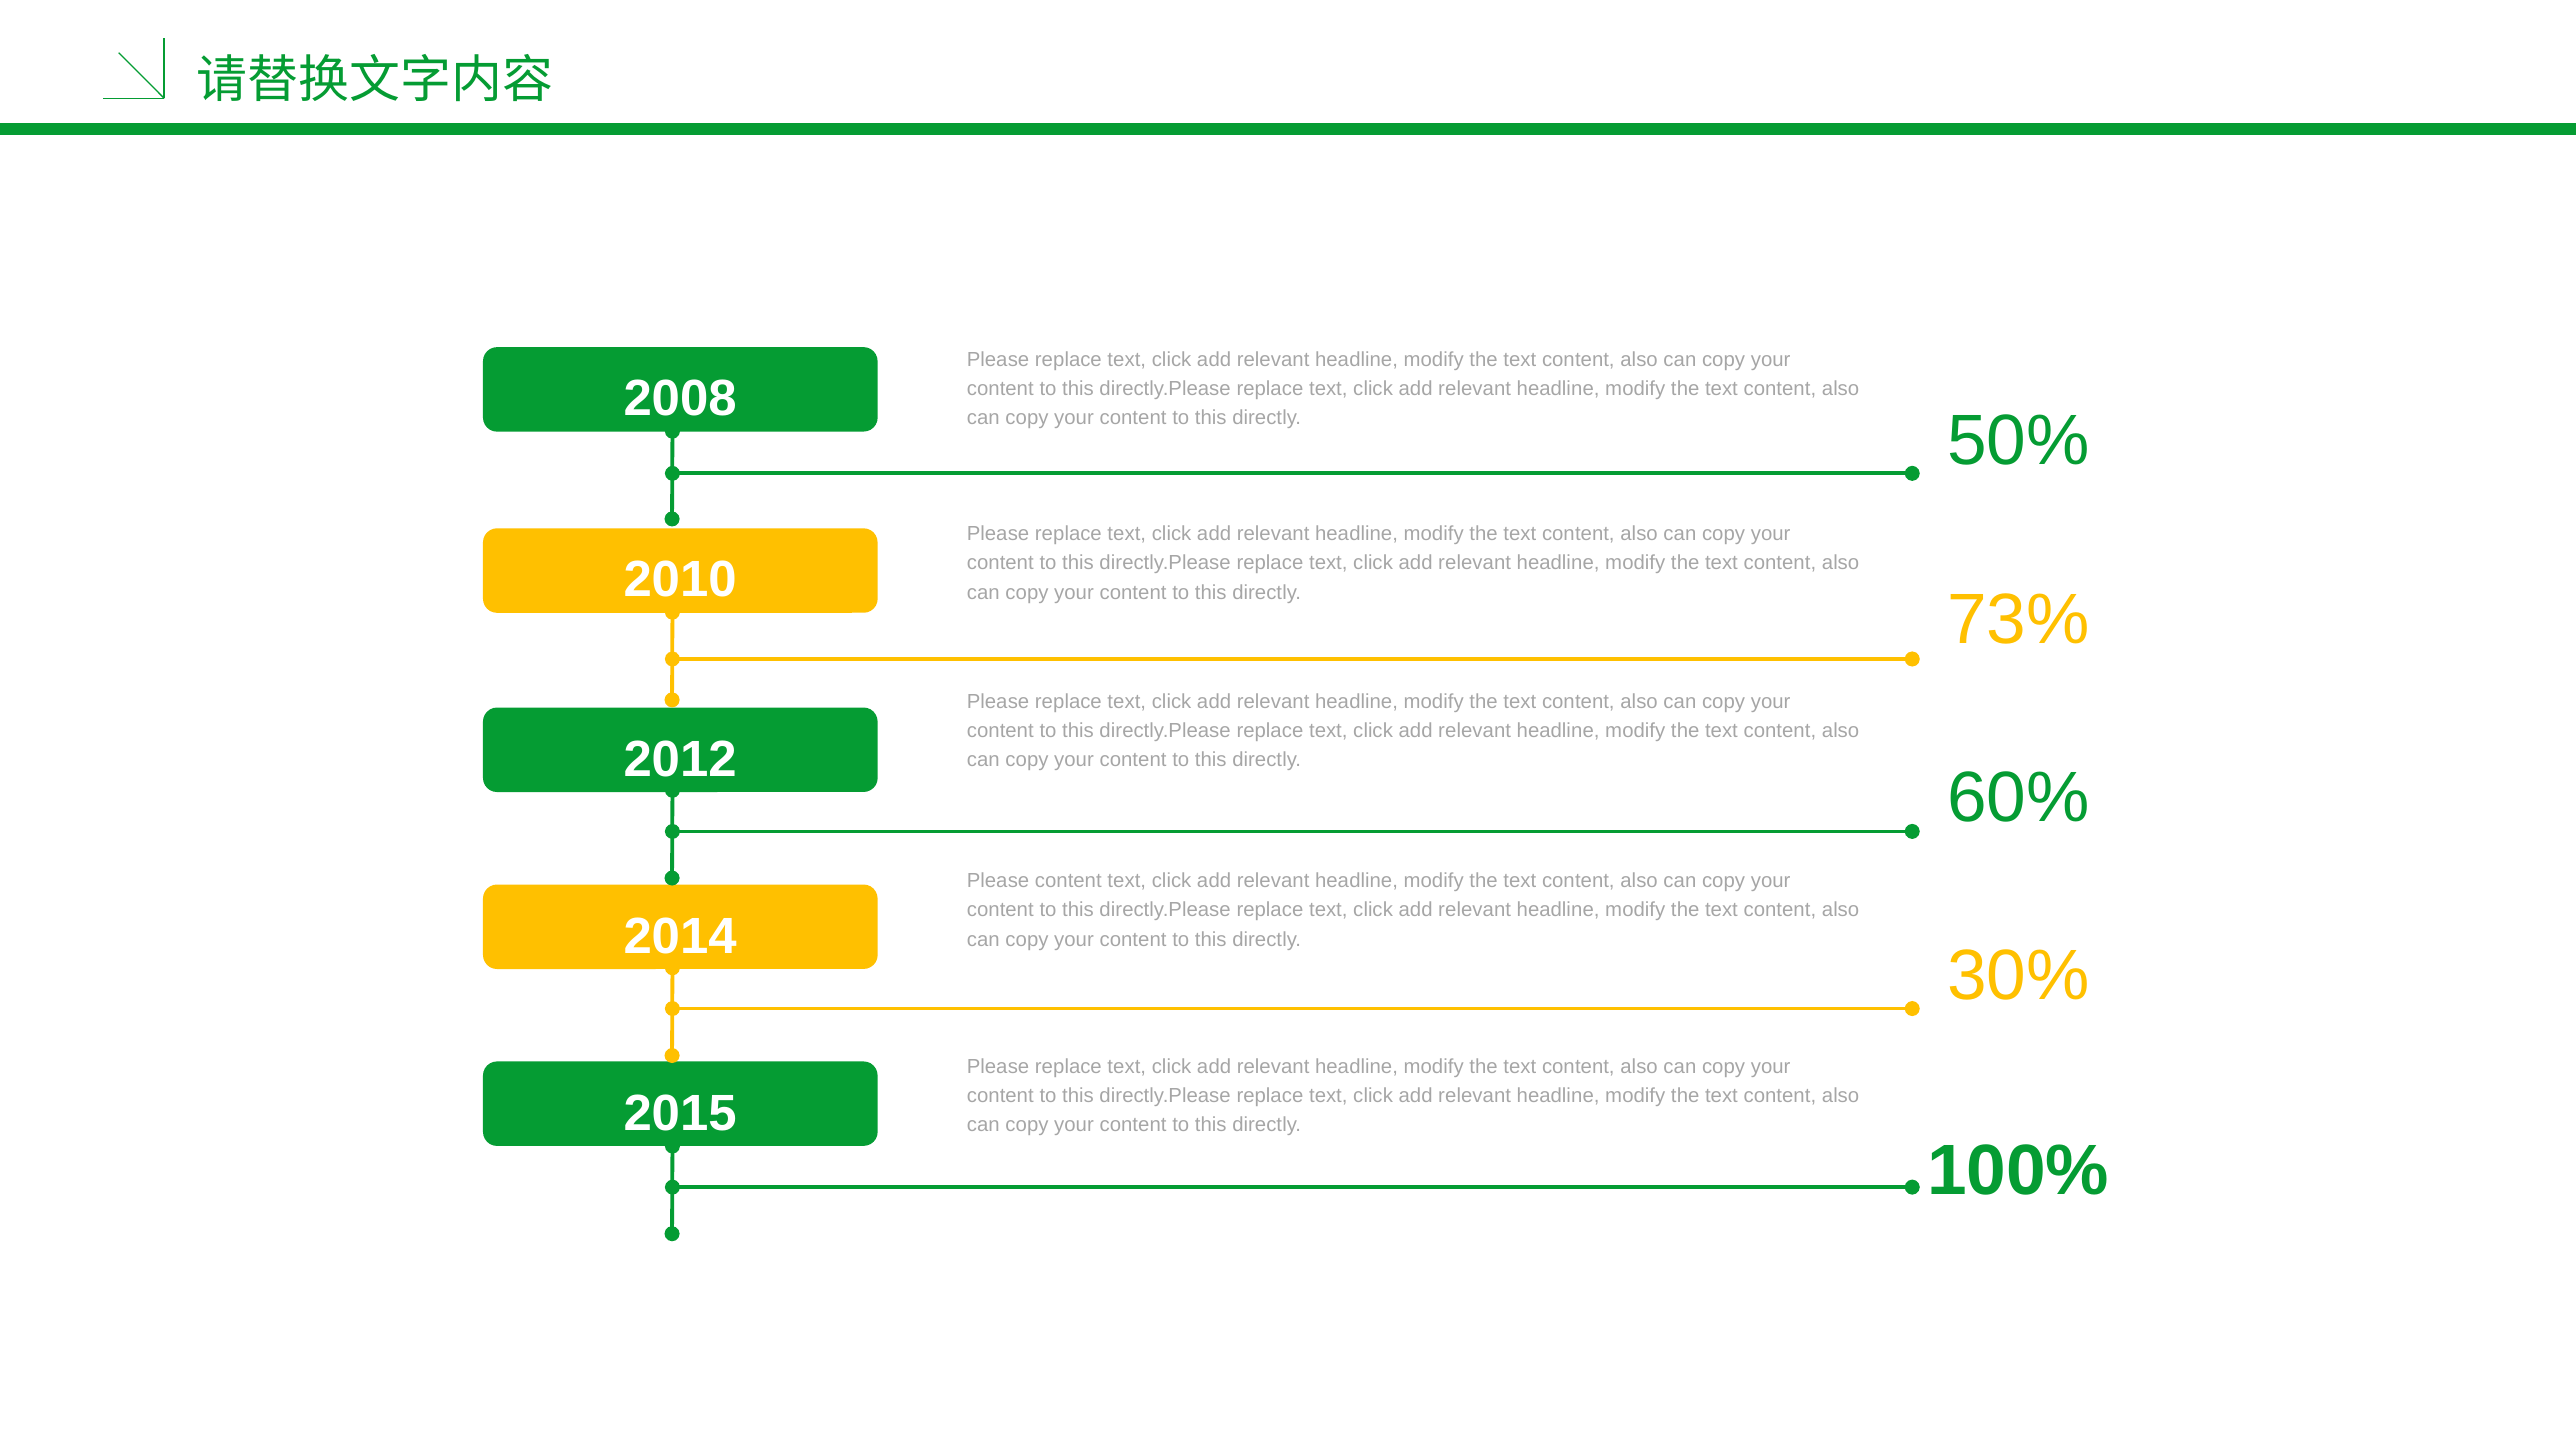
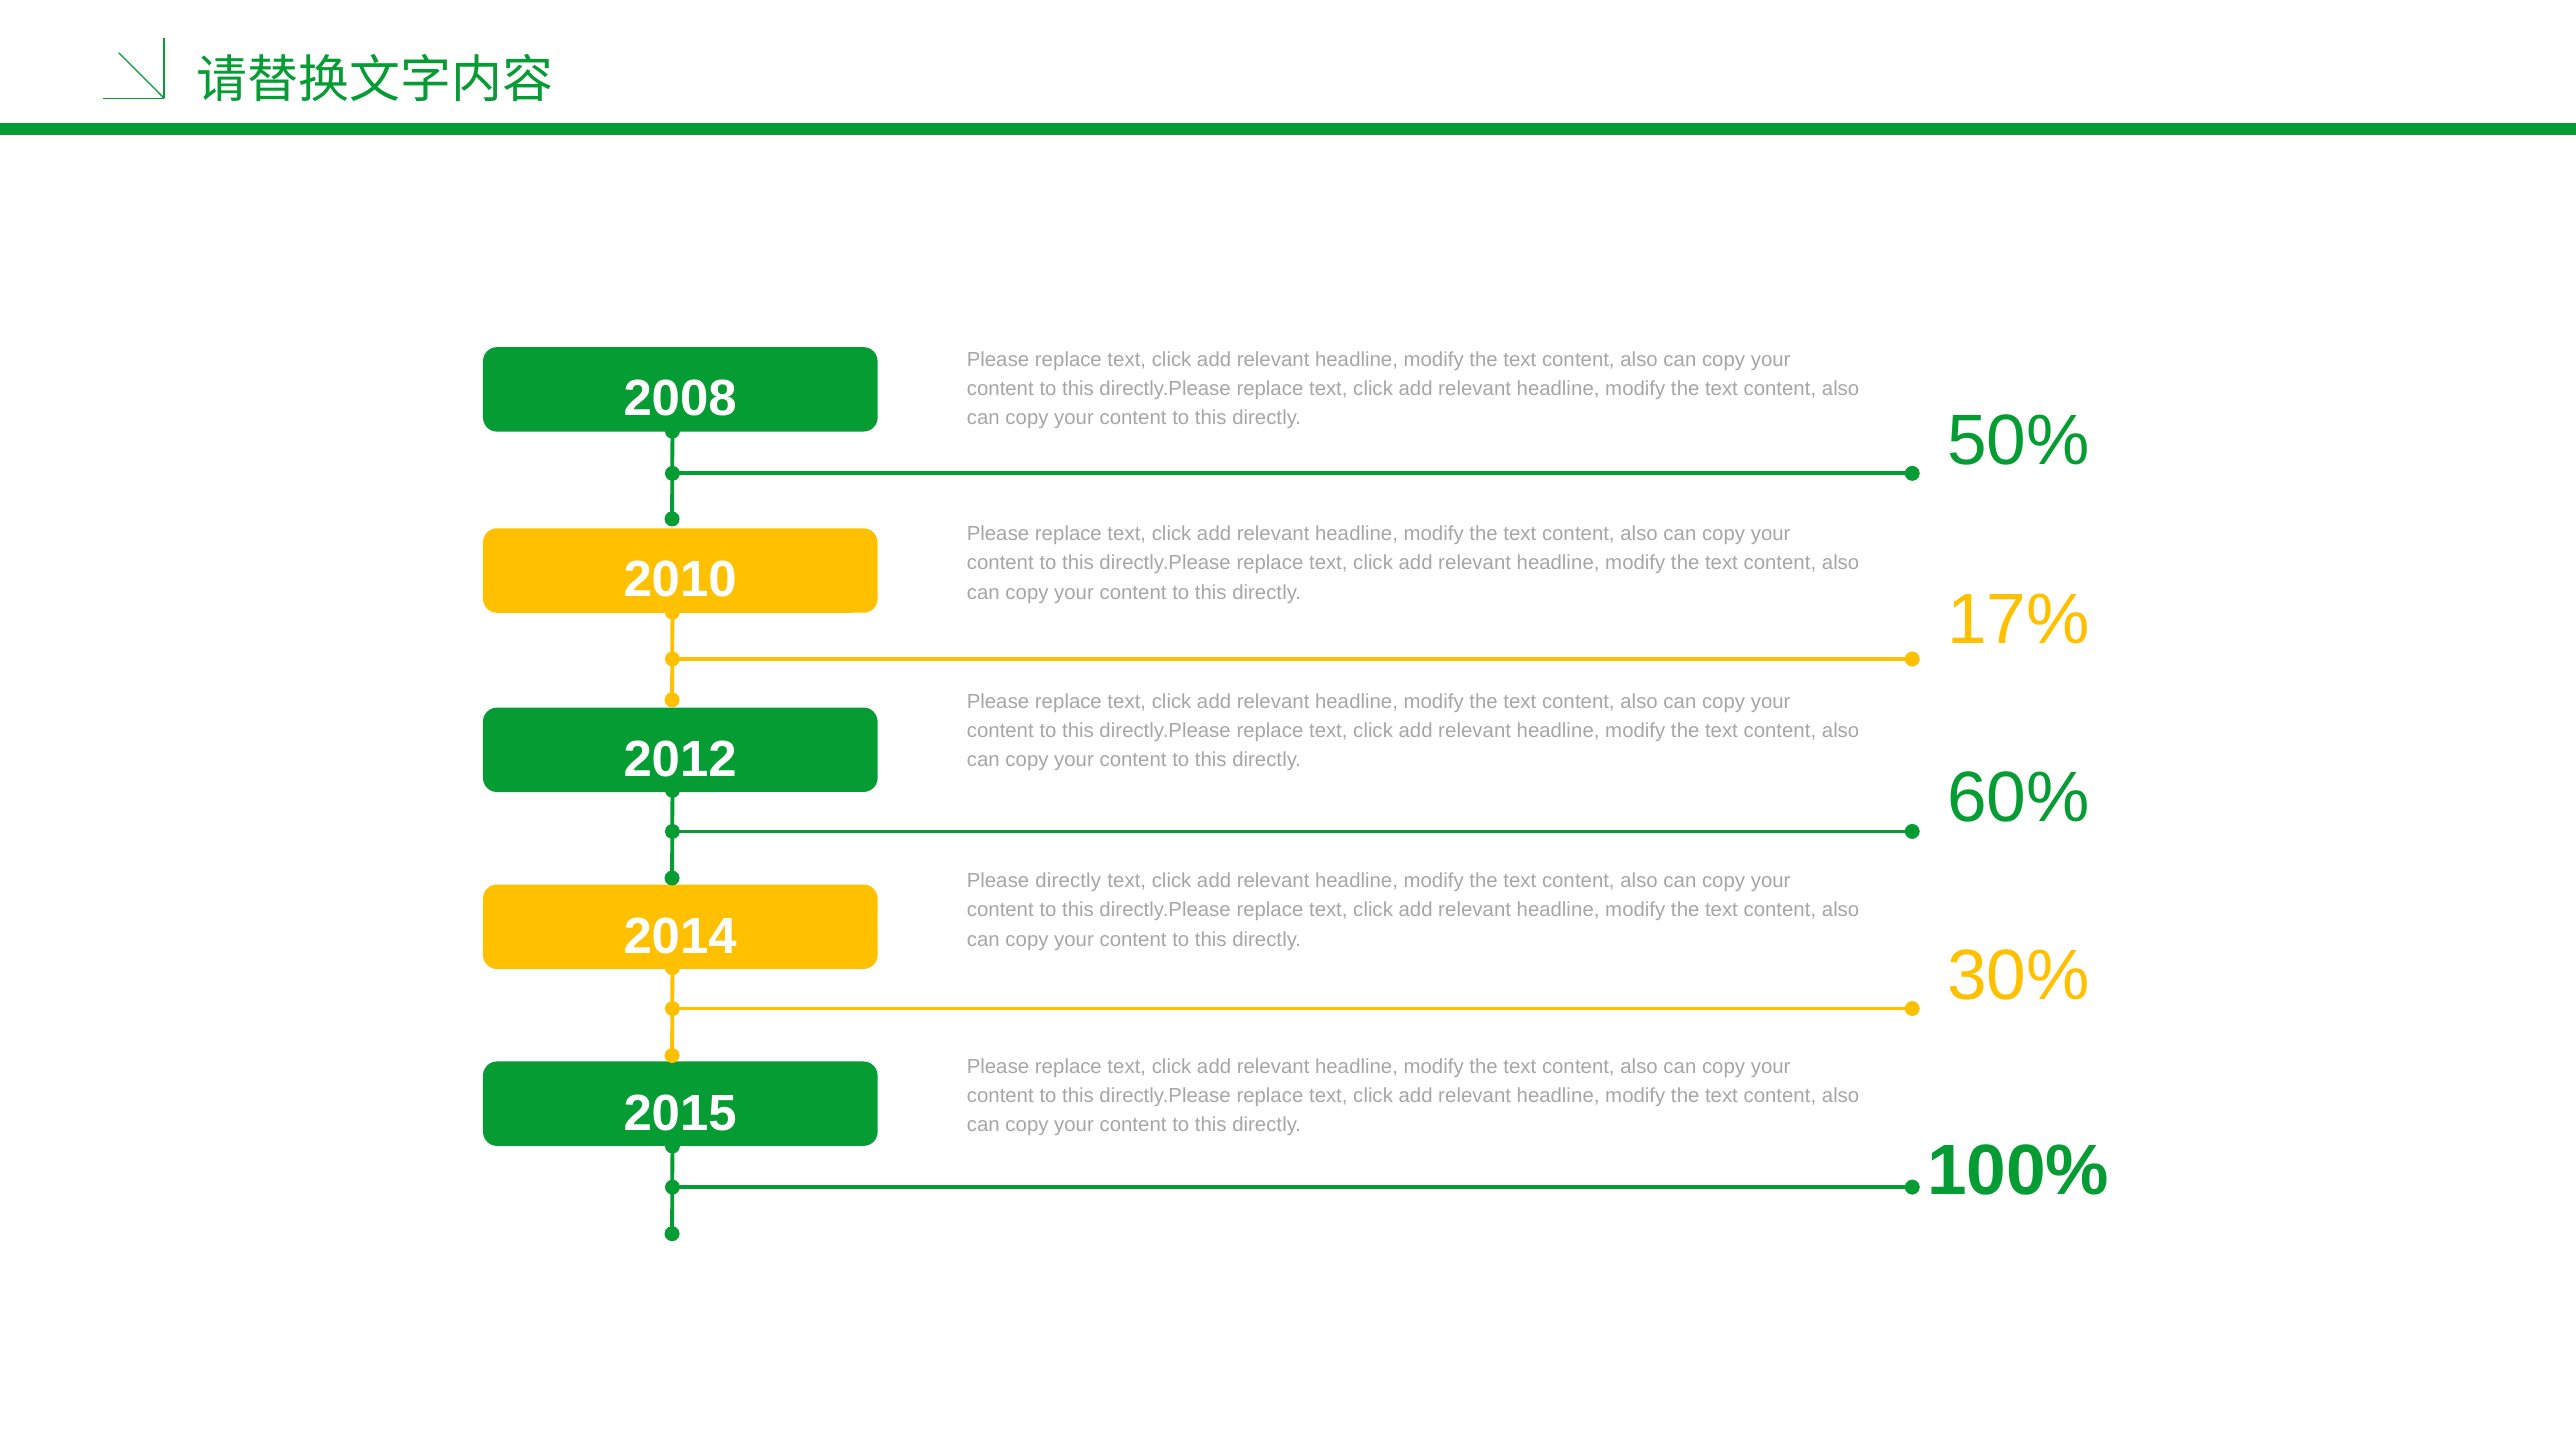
73%: 73% -> 17%
Please content: content -> directly
